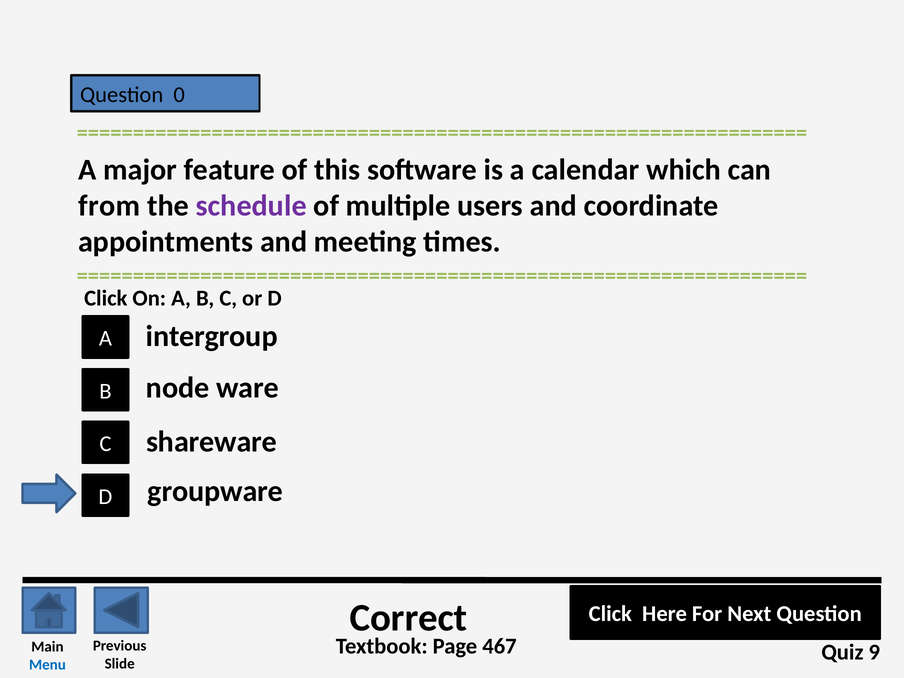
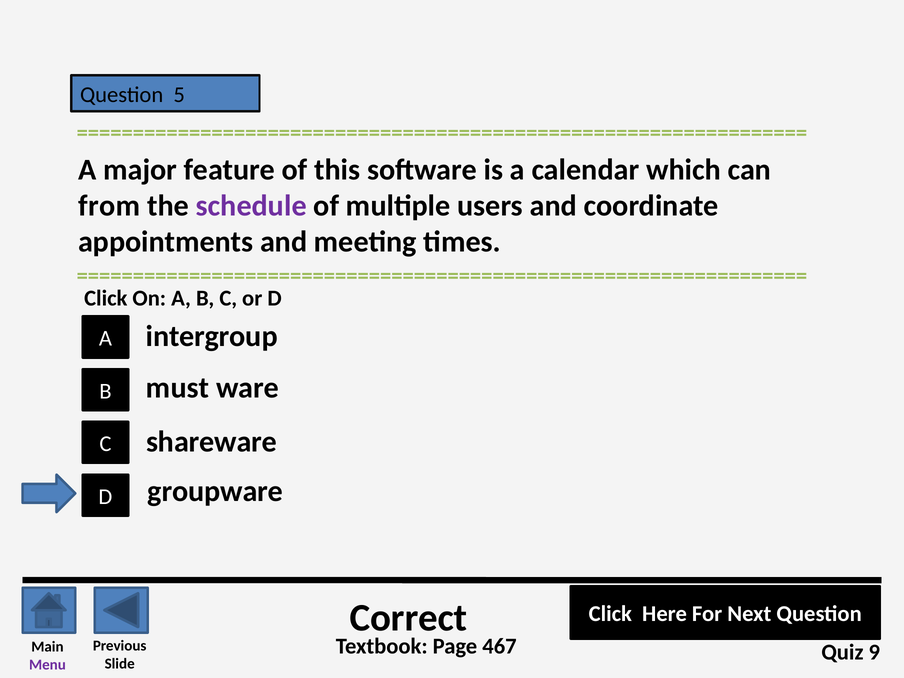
0: 0 -> 5
node: node -> must
Menu colour: blue -> purple
